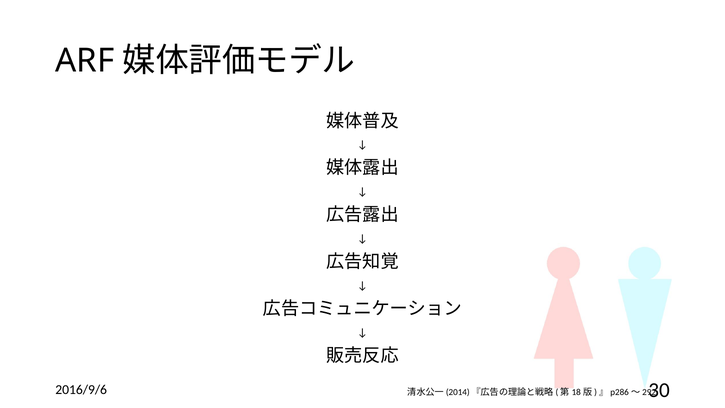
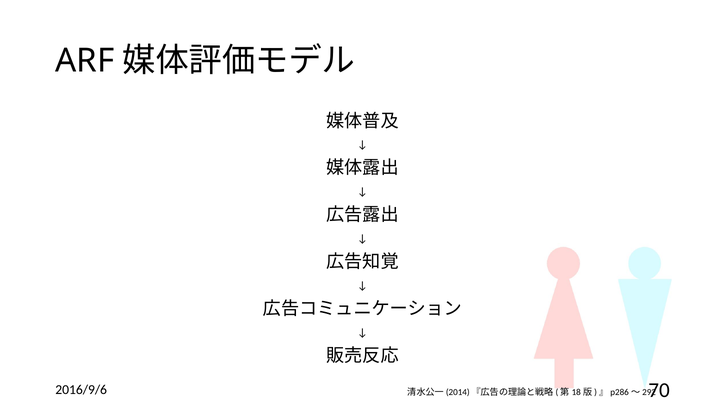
30: 30 -> 70
